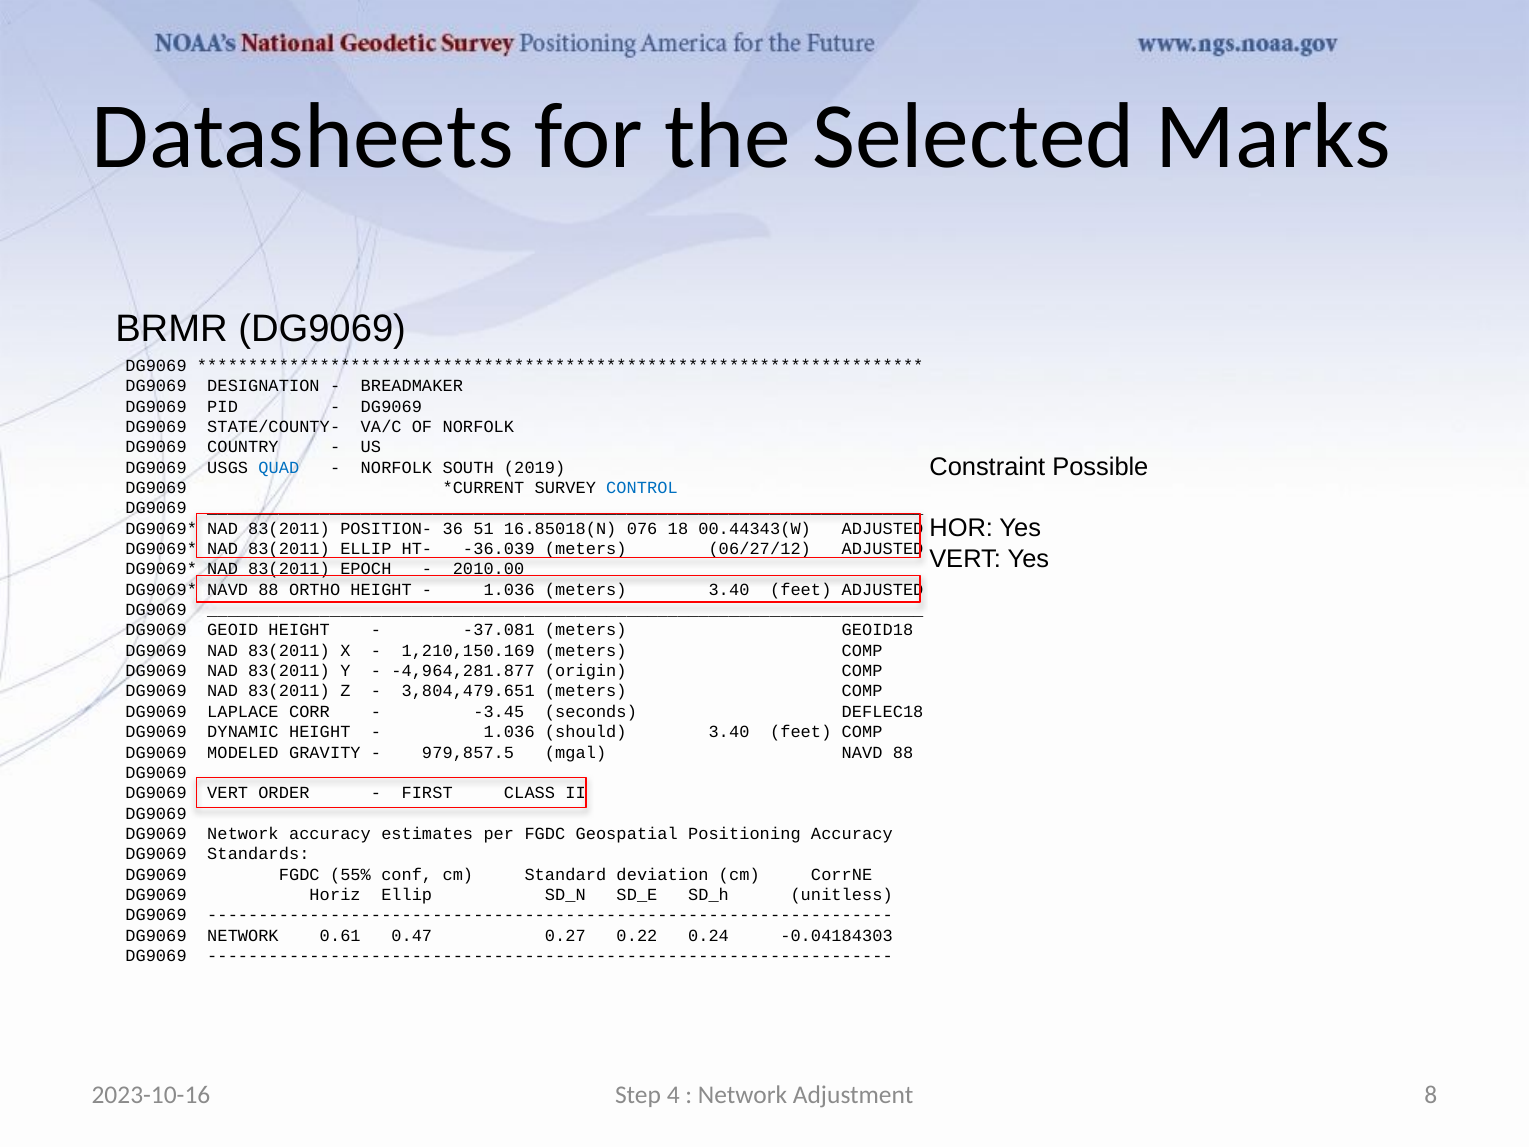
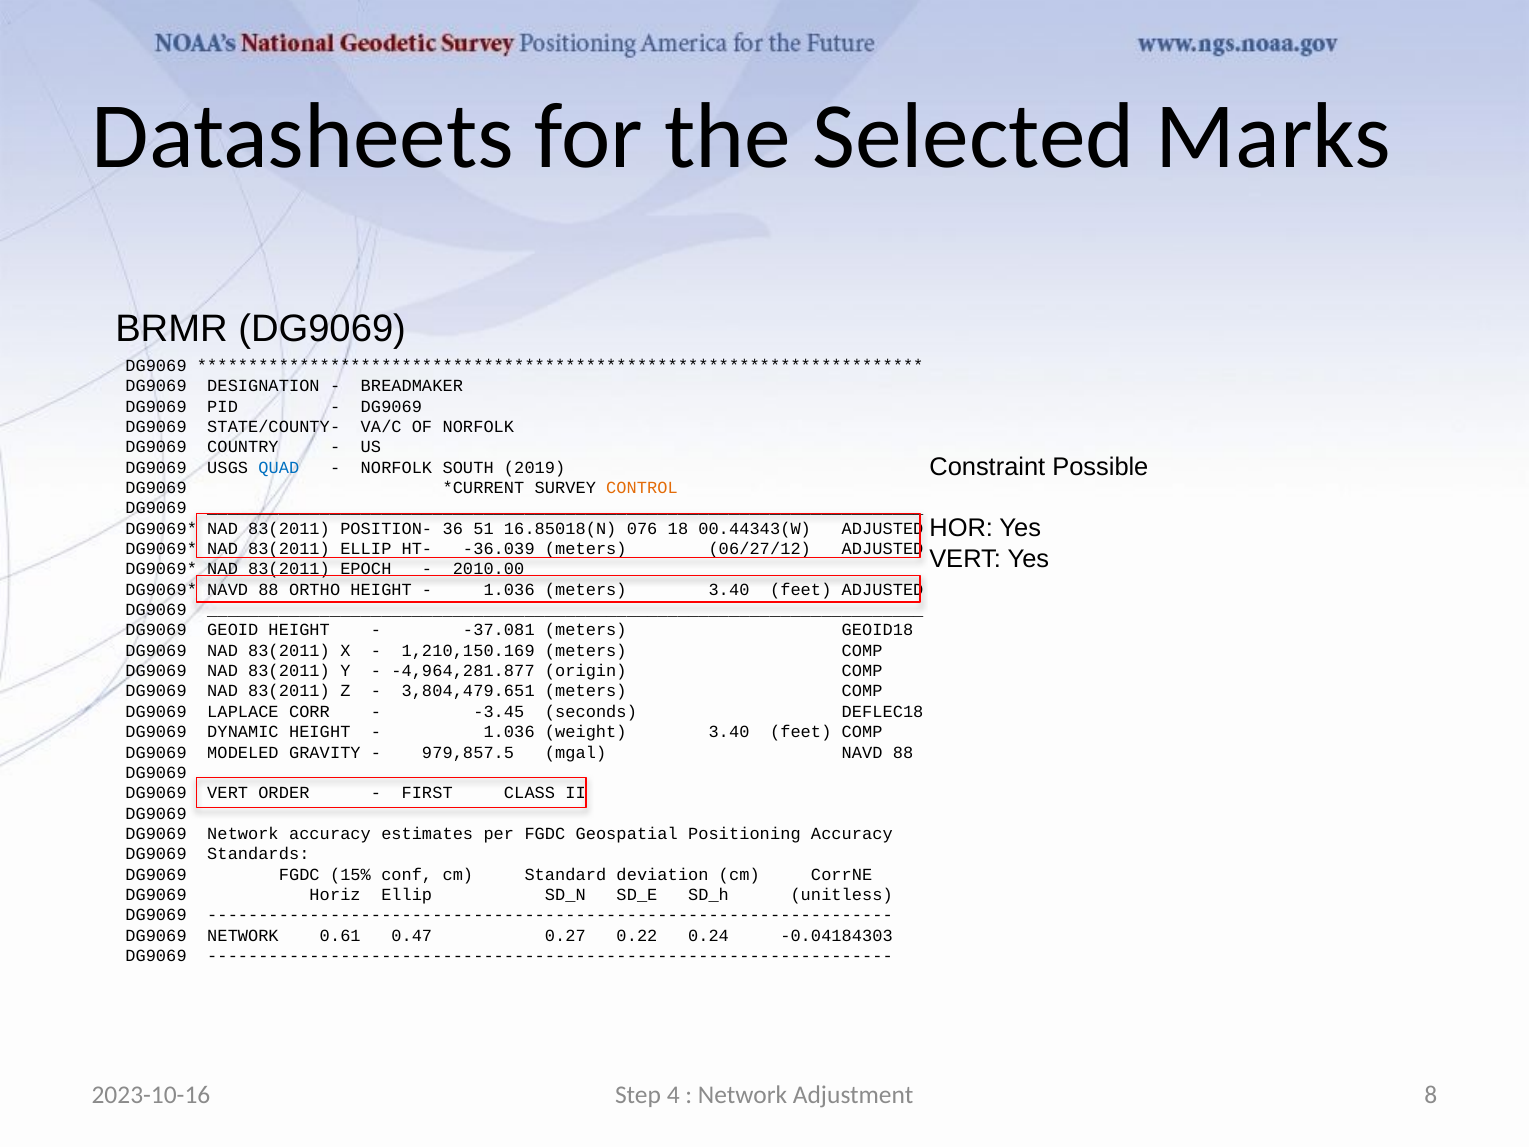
CONTROL colour: blue -> orange
should: should -> weight
55%: 55% -> 15%
